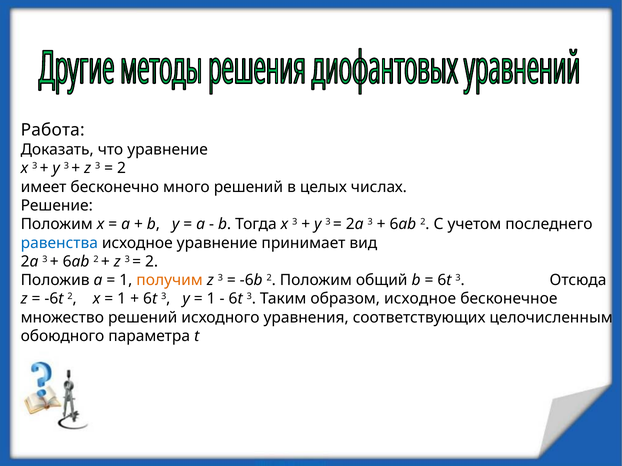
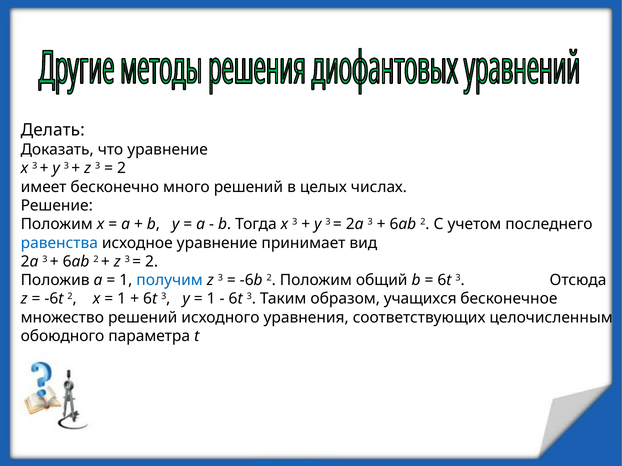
Работа: Работа -> Делать
получим colour: orange -> blue
образом исходное: исходное -> учащихся
